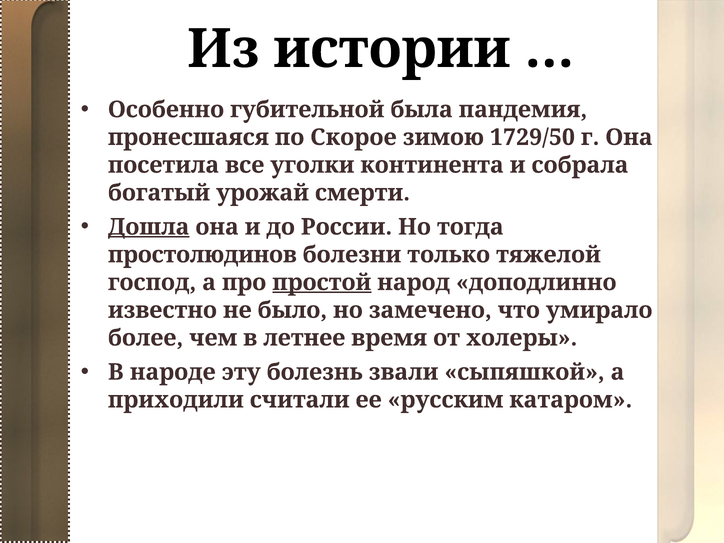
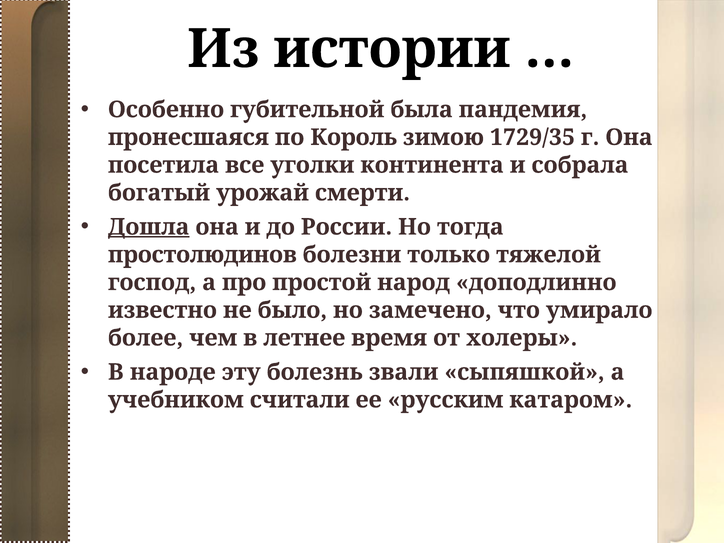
Скорое: Скорое -> Король
1729/50: 1729/50 -> 1729/35
простой underline: present -> none
приходили: приходили -> учебником
